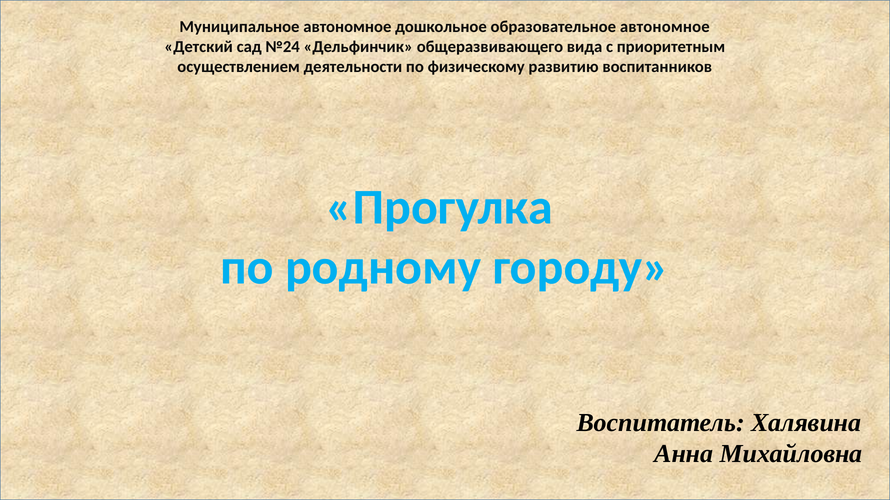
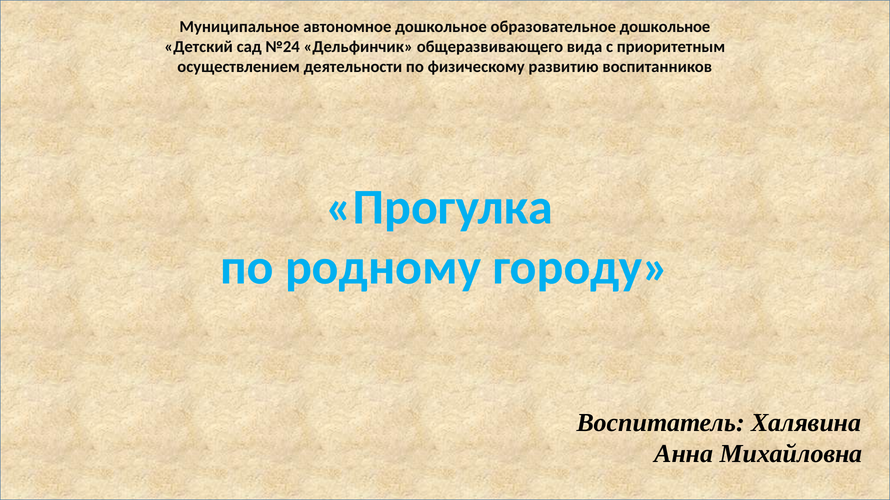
образовательное автономное: автономное -> дошкольное
